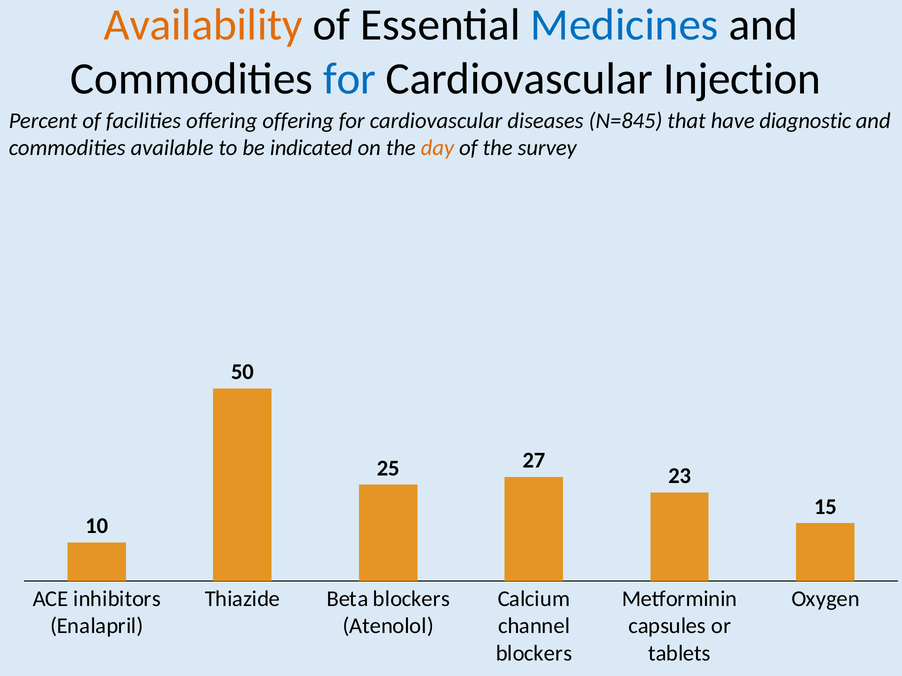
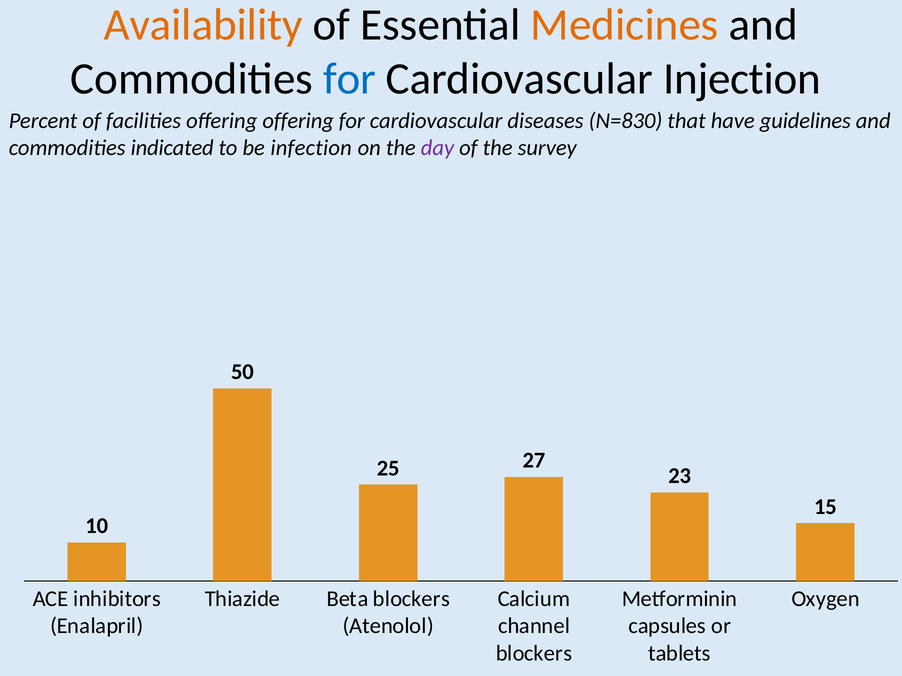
Medicines colour: blue -> orange
N=845: N=845 -> N=830
diagnostic: diagnostic -> guidelines
available: available -> indicated
indicated: indicated -> infection
day colour: orange -> purple
